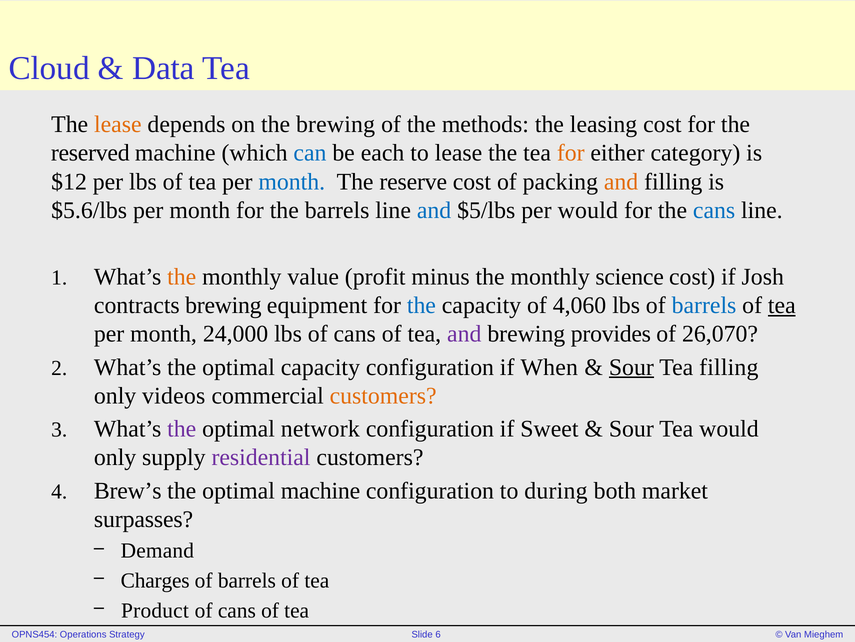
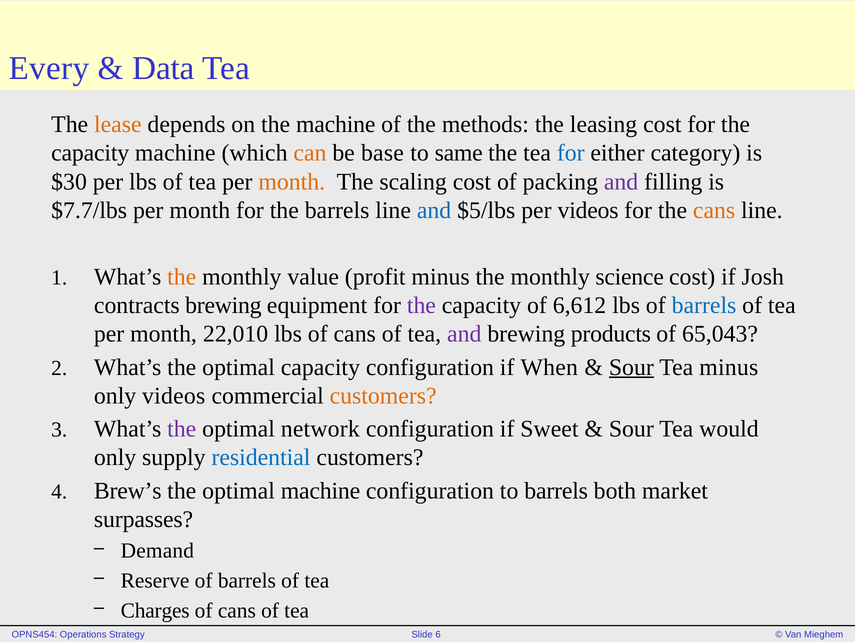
Cloud: Cloud -> Every
the brewing: brewing -> machine
reserved at (90, 153): reserved -> capacity
can colour: blue -> orange
each: each -> base
to lease: lease -> same
for at (571, 153) colour: orange -> blue
$12: $12 -> $30
month at (292, 181) colour: blue -> orange
reserve: reserve -> scaling
and at (621, 181) colour: orange -> purple
$5.6/lbs: $5.6/lbs -> $7.7/lbs
per would: would -> videos
cans at (714, 210) colour: blue -> orange
the at (421, 305) colour: blue -> purple
4,060: 4,060 -> 6,612
tea at (782, 305) underline: present -> none
24,000: 24,000 -> 22,010
provides: provides -> products
26,070: 26,070 -> 65,043
Tea filling: filling -> minus
residential colour: purple -> blue
to during: during -> barrels
Charges: Charges -> Reserve
Product: Product -> Charges
